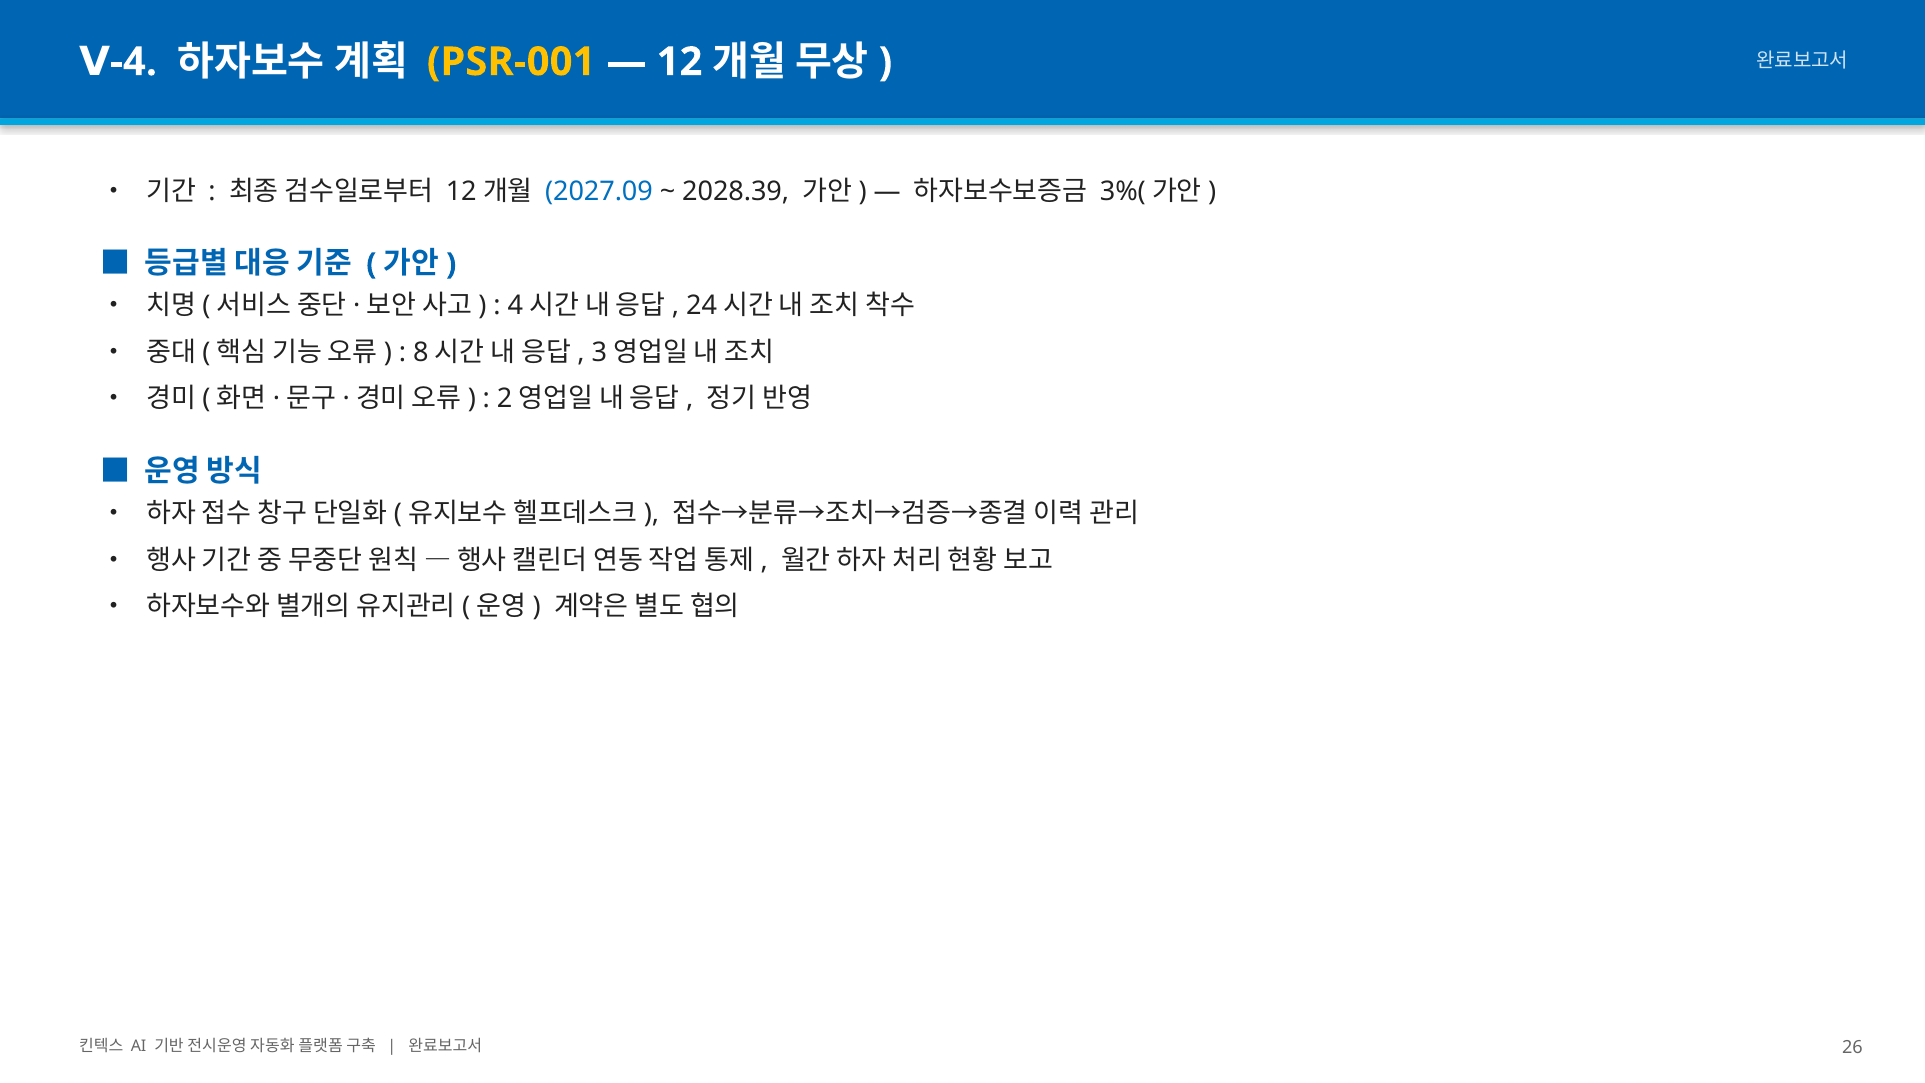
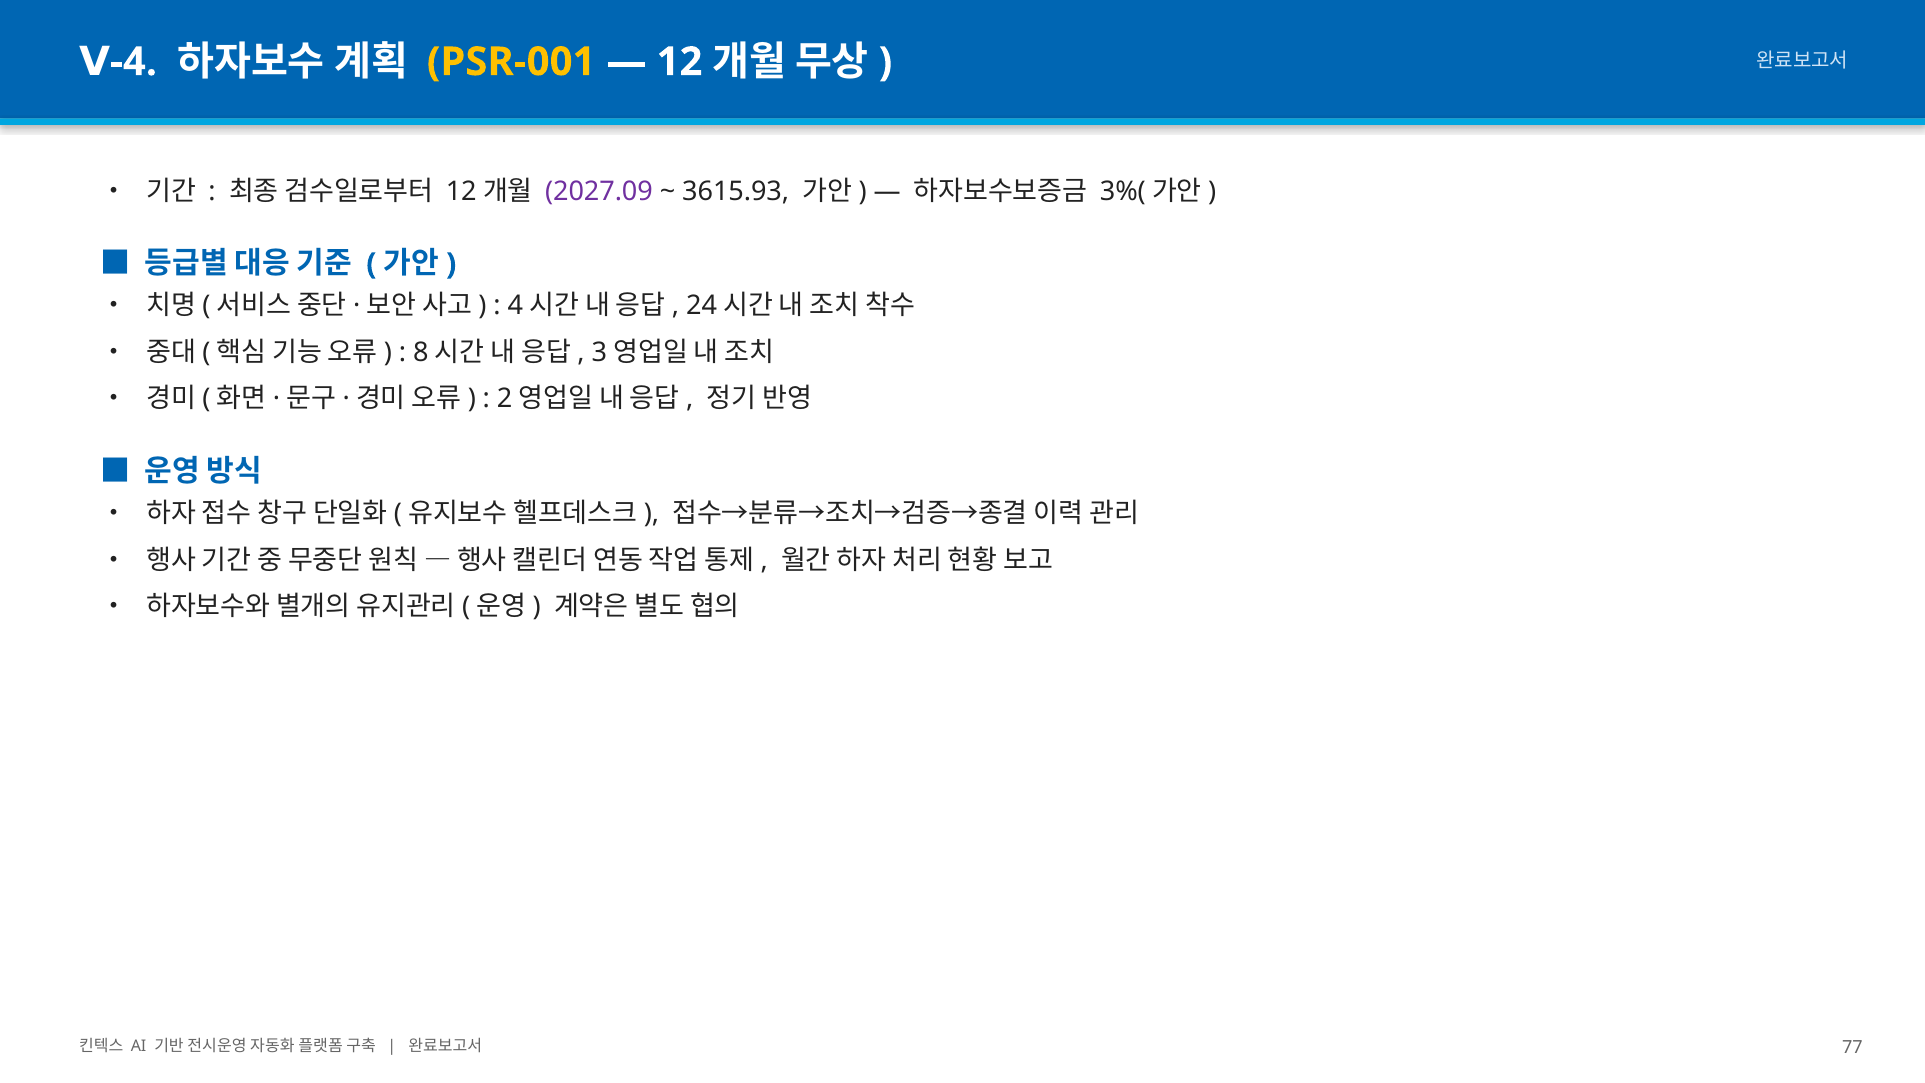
2027.09 colour: blue -> purple
2028.39: 2028.39 -> 3615.93
26: 26 -> 77
